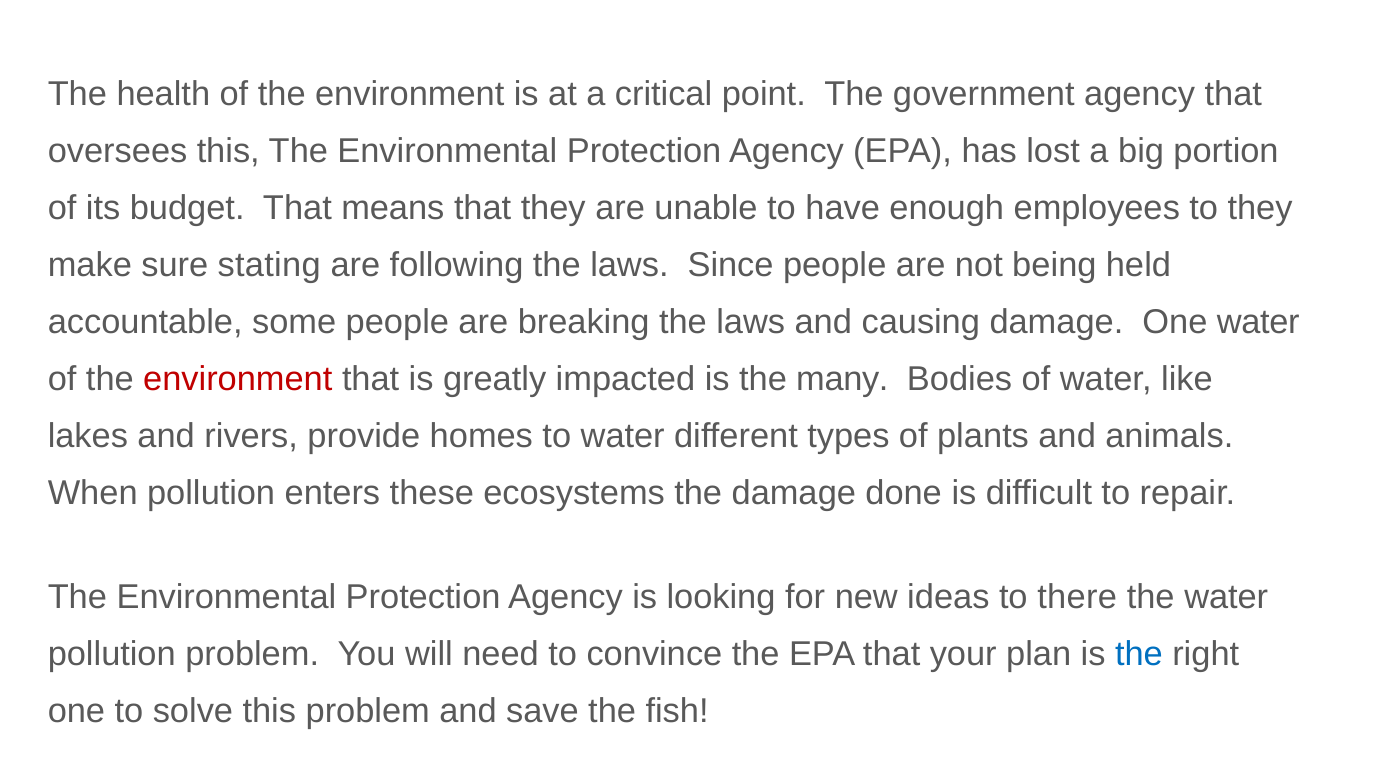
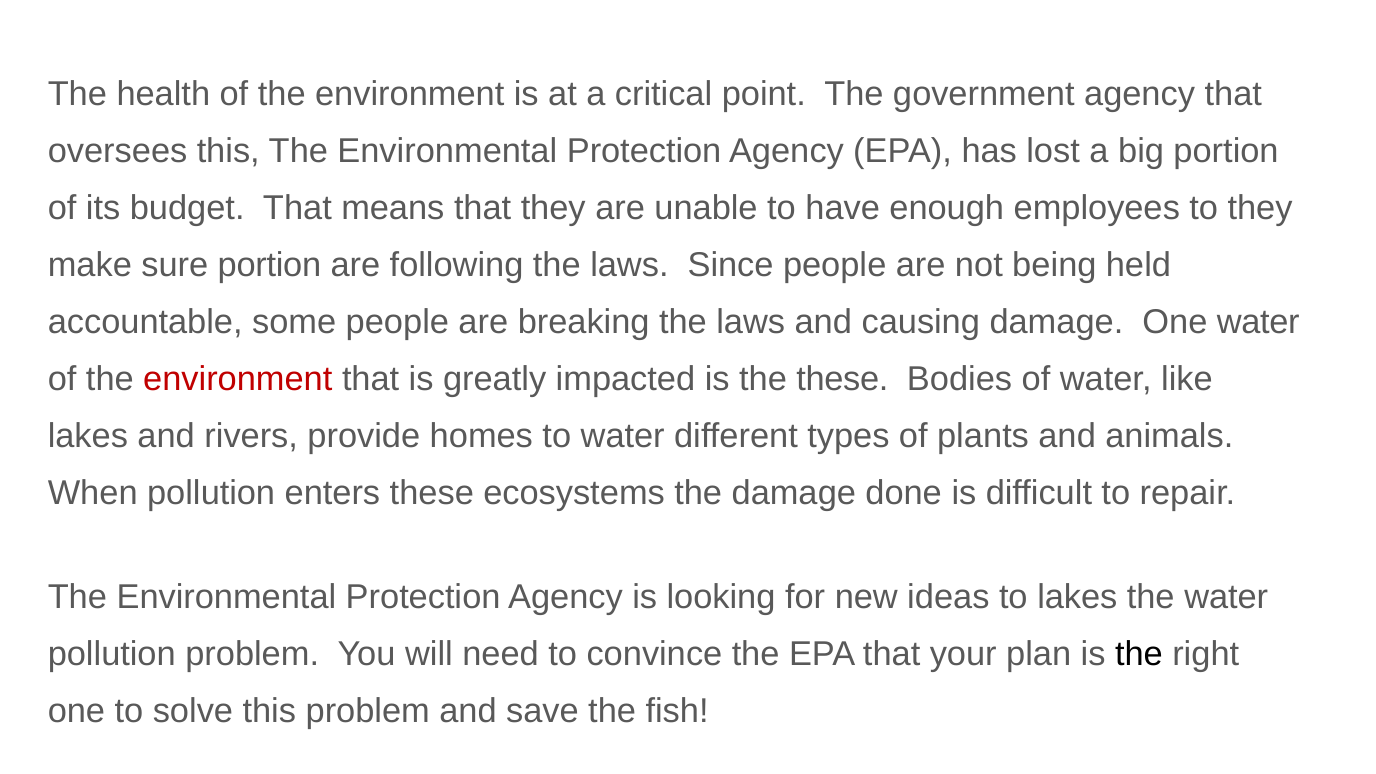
sure stating: stating -> portion
the many: many -> these
to there: there -> lakes
the at (1139, 654) colour: blue -> black
